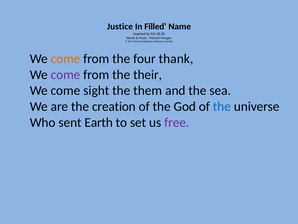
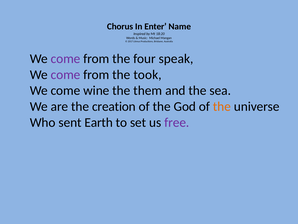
Justice: Justice -> Chorus
Filled: Filled -> Enter
come at (66, 59) colour: orange -> purple
thank: thank -> speak
their: their -> took
sight: sight -> wine
the at (222, 106) colour: blue -> orange
